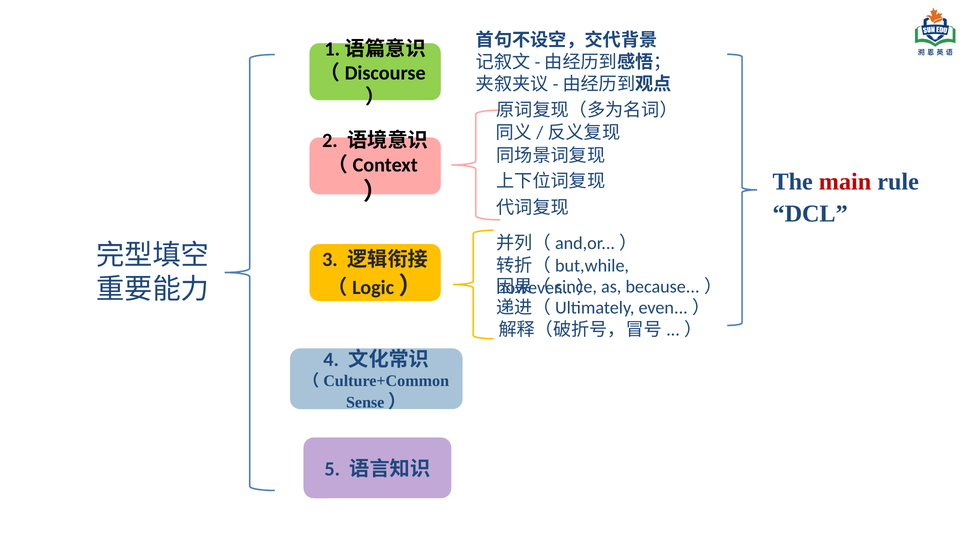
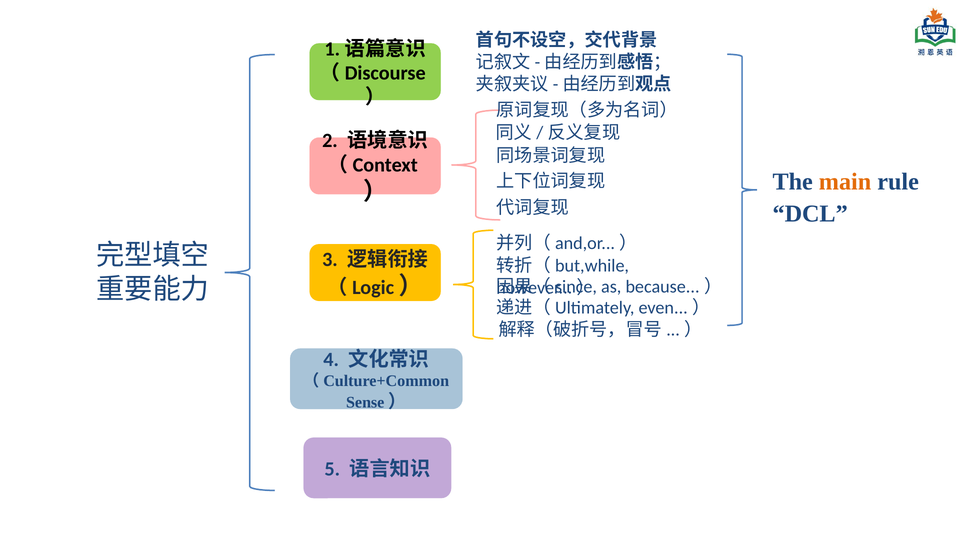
main colour: red -> orange
